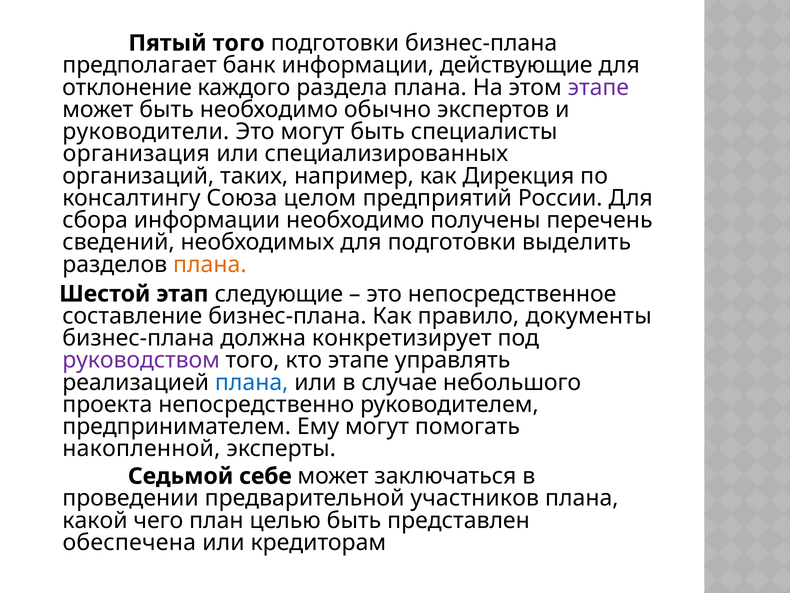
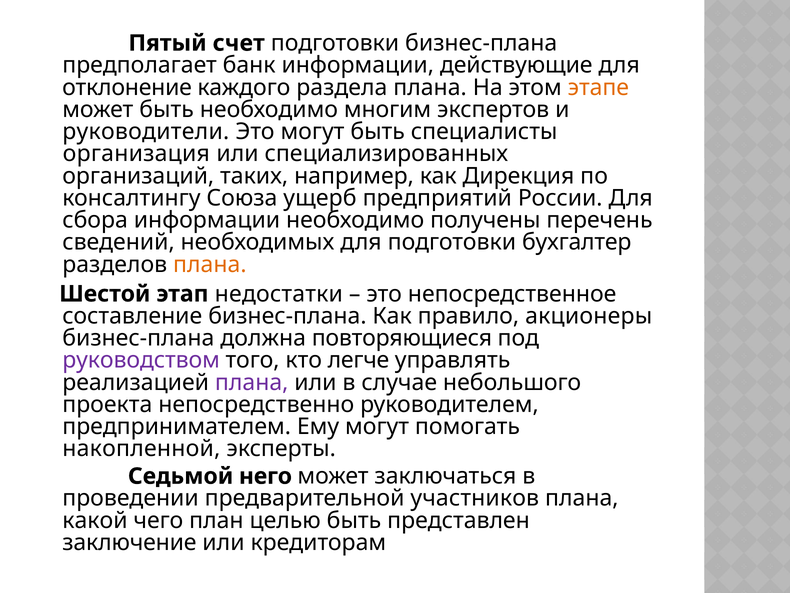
Пятый того: того -> счет
этапе at (598, 87) colour: purple -> orange
обычно: обычно -> многим
целом: целом -> ущерб
выделить: выделить -> бухгалтер
следующие: следующие -> недостатки
документы: документы -> акционеры
конкретизирует: конкретизирует -> повторяющиеся
кто этапе: этапе -> легче
плана at (252, 382) colour: blue -> purple
себе: себе -> него
обеспечена: обеспечена -> заключение
